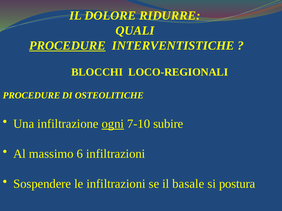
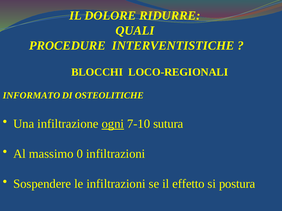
PROCEDURE at (67, 46) underline: present -> none
PROCEDURE at (31, 96): PROCEDURE -> INFORMATO
subire: subire -> sutura
6: 6 -> 0
basale: basale -> effetto
